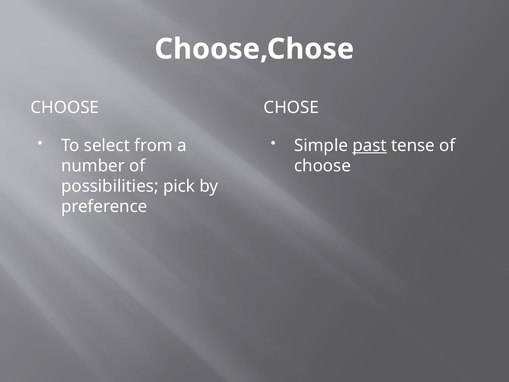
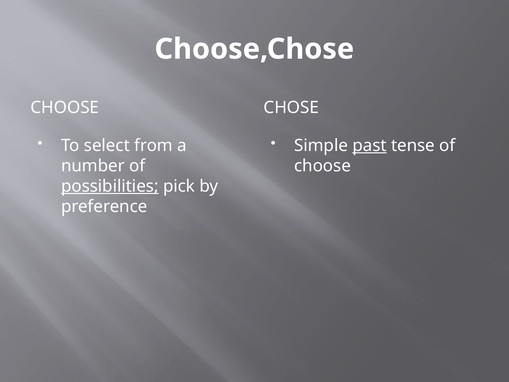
possibilities underline: none -> present
